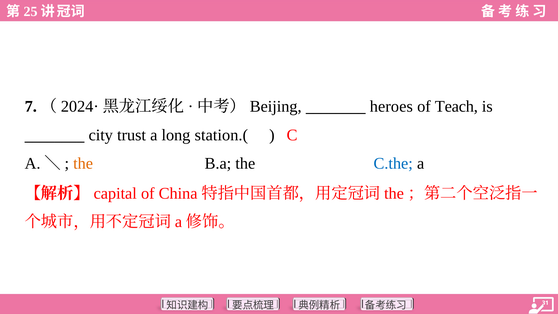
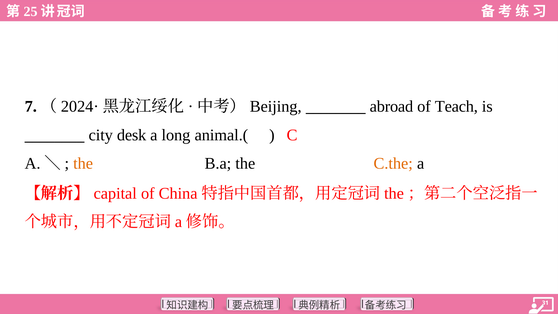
heroes: heroes -> abroad
trust: trust -> desk
station.(: station.( -> animal.(
C.the colour: blue -> orange
